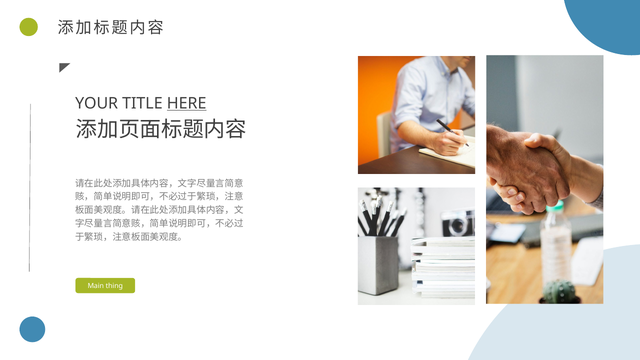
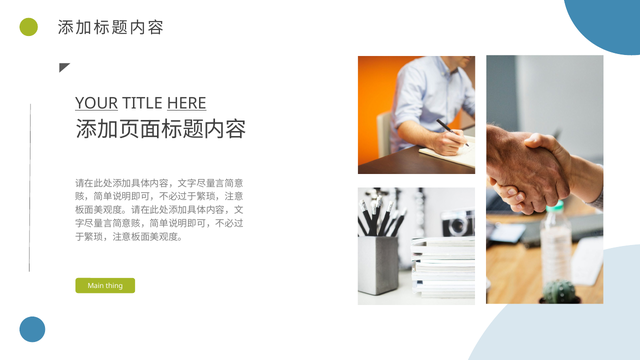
YOUR underline: none -> present
